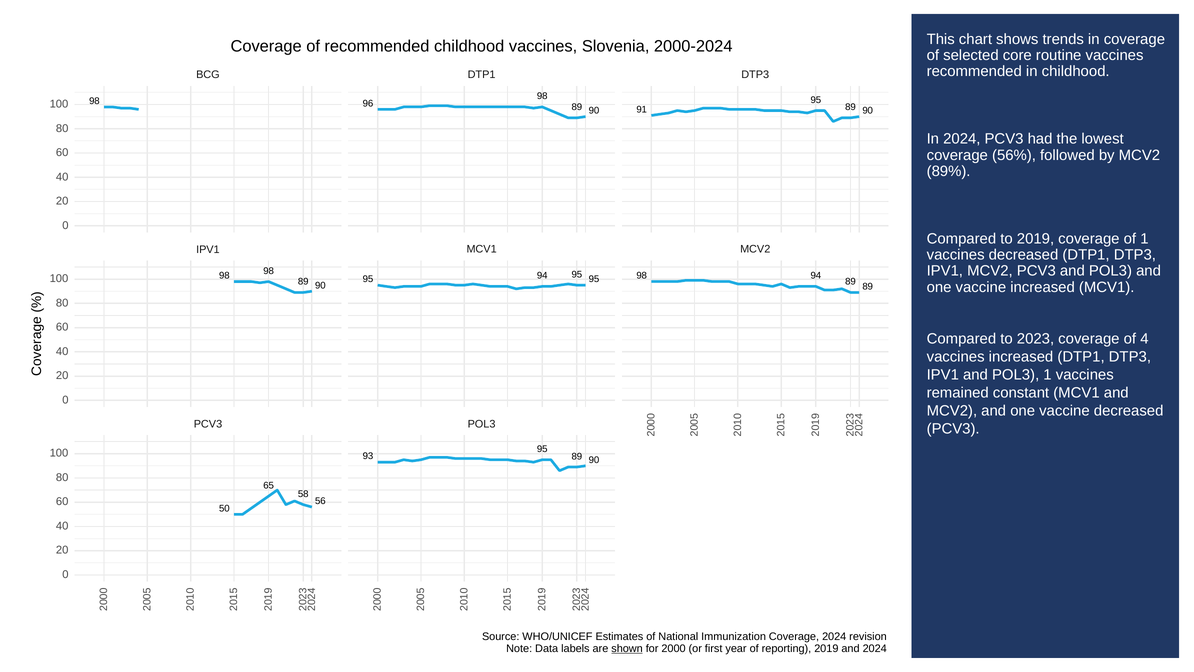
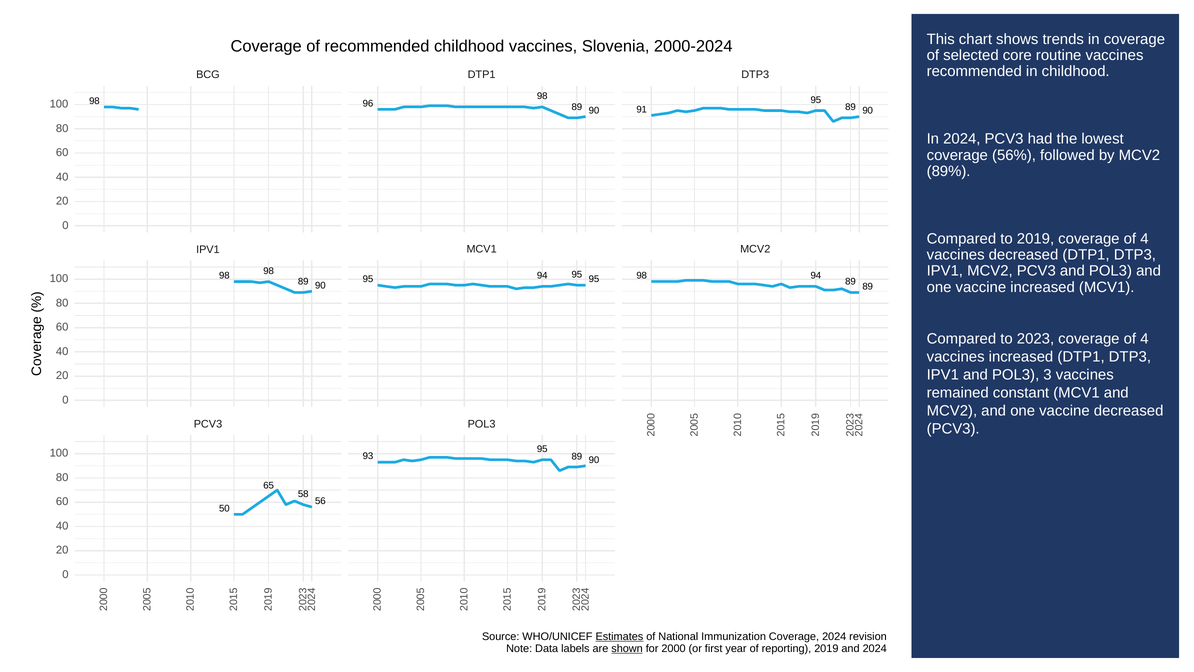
2019 coverage of 1: 1 -> 4
POL3 1: 1 -> 3
Estimates underline: none -> present
